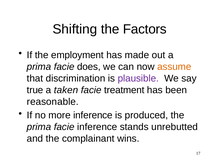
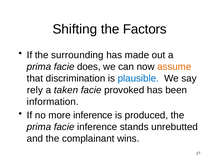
employment: employment -> surrounding
plausible colour: purple -> blue
true: true -> rely
treatment: treatment -> provoked
reasonable: reasonable -> information
